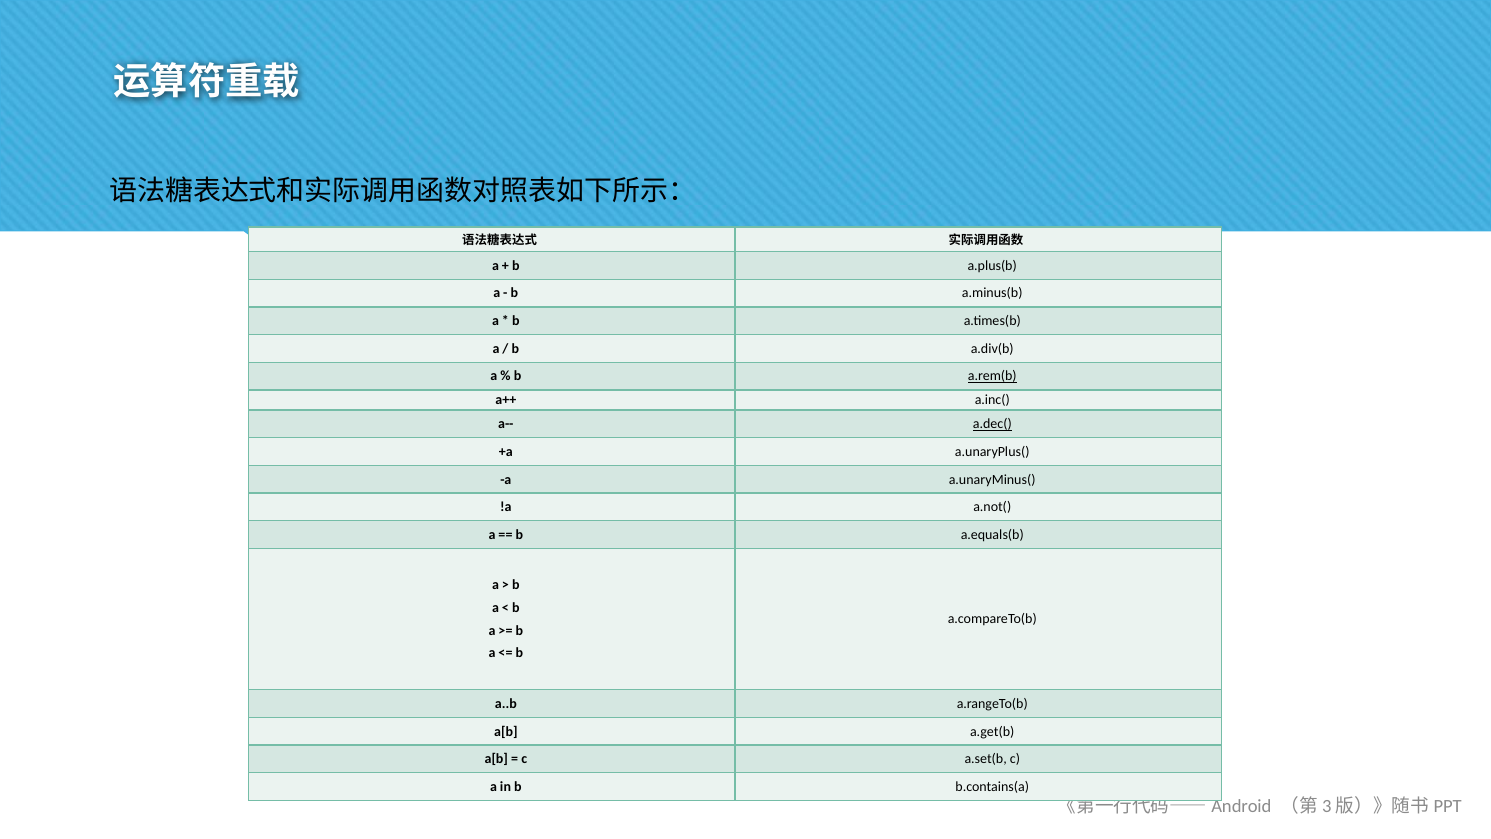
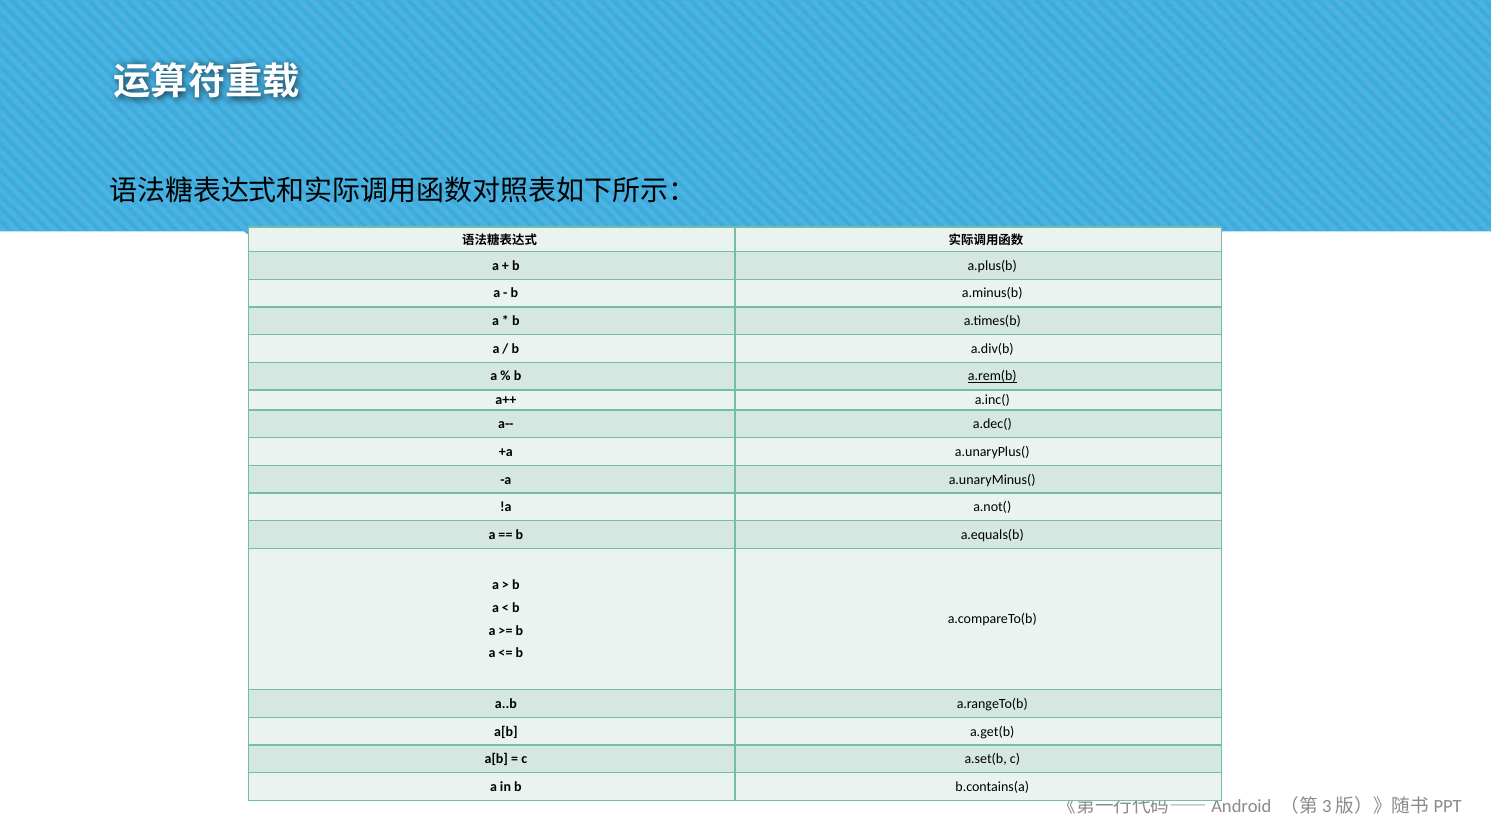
a.dec( underline: present -> none
